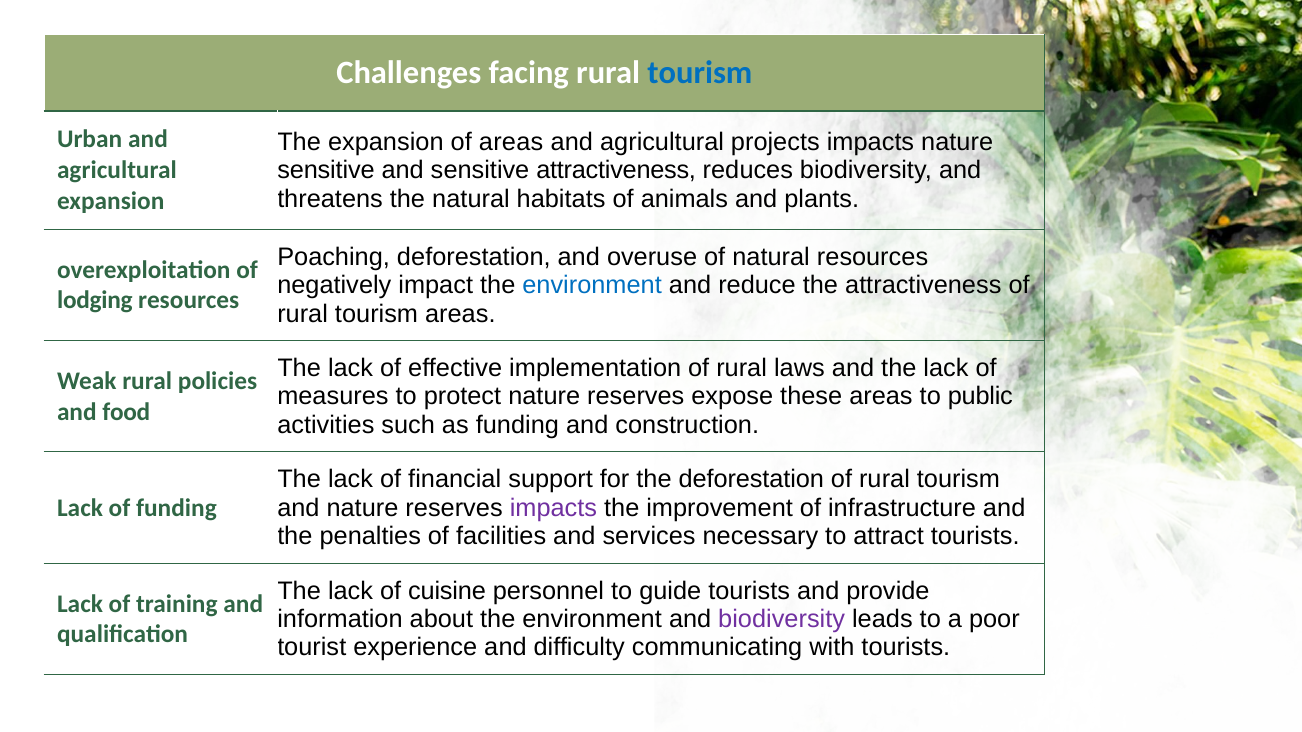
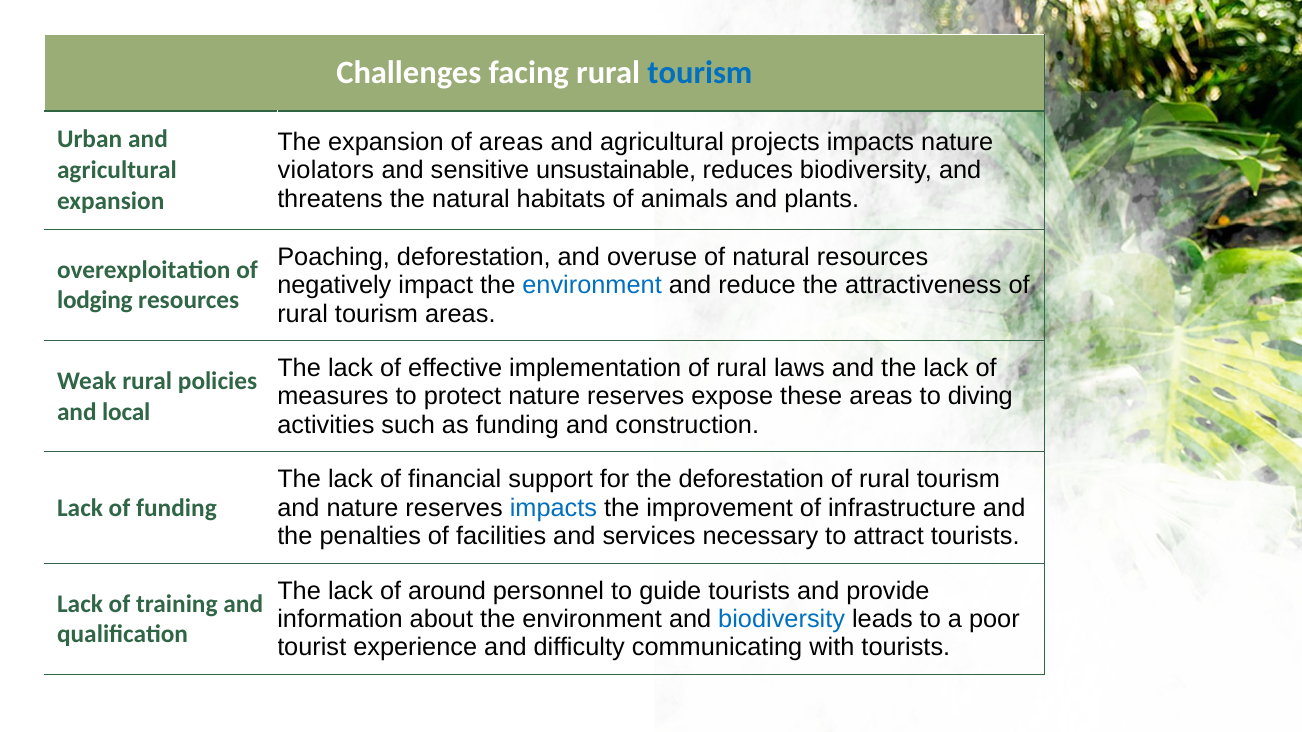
sensitive at (326, 171): sensitive -> violators
sensitive attractiveness: attractiveness -> unsustainable
public: public -> diving
food: food -> local
impacts at (553, 508) colour: purple -> blue
cuisine: cuisine -> around
biodiversity at (782, 619) colour: purple -> blue
